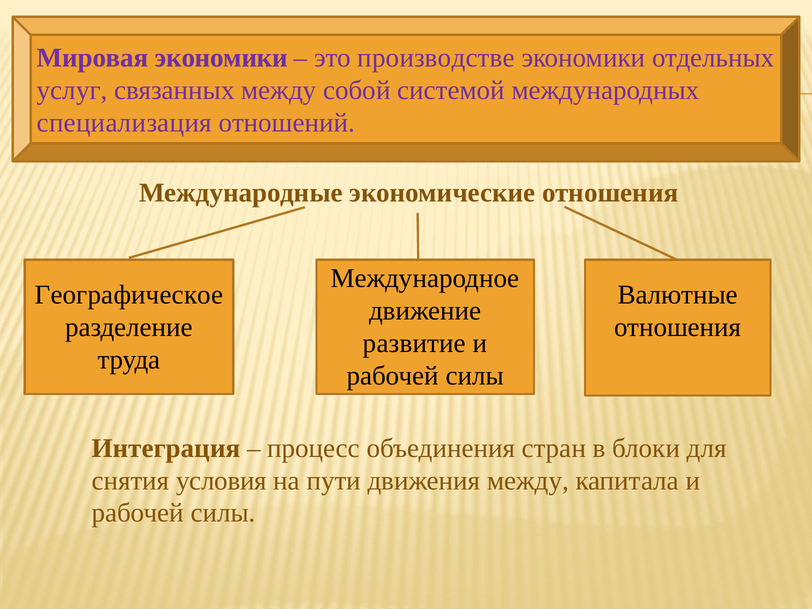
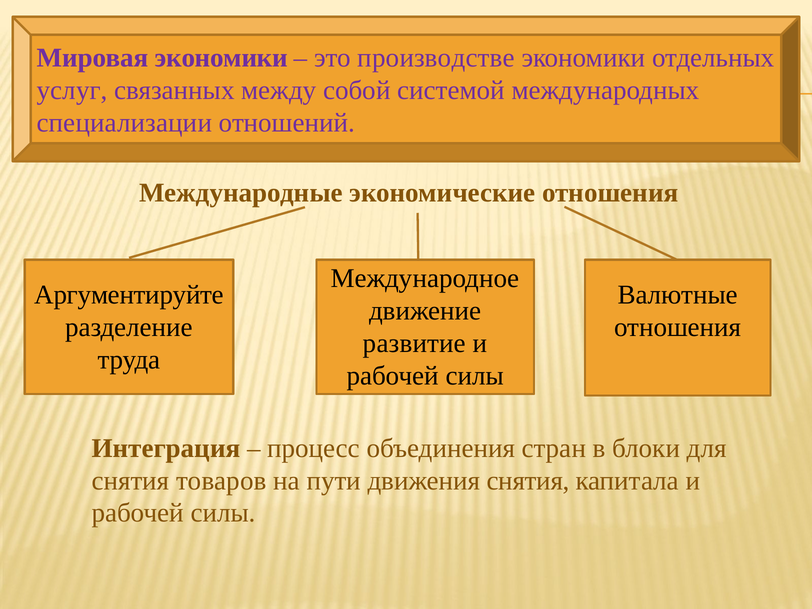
специализация: специализация -> специализации
Географическое: Географическое -> Аргументируйте
условия: условия -> товаров
движения между: между -> снятия
